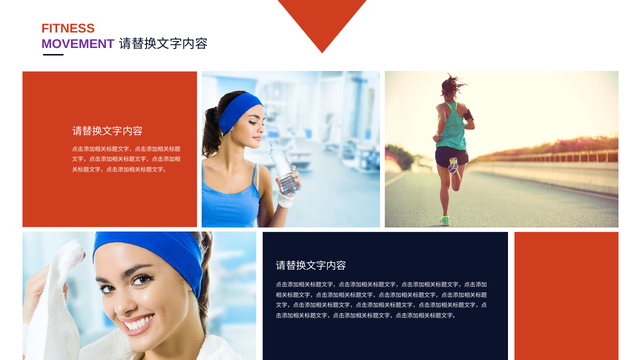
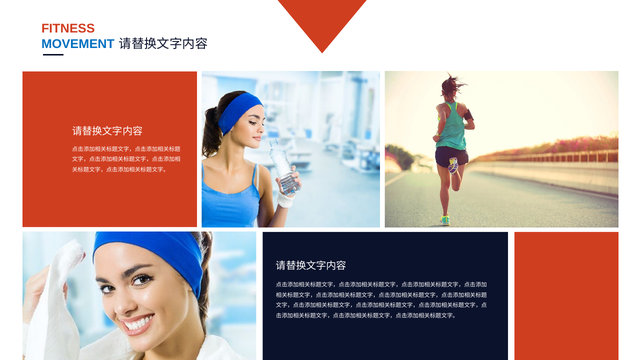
MOVEMENT colour: purple -> blue
